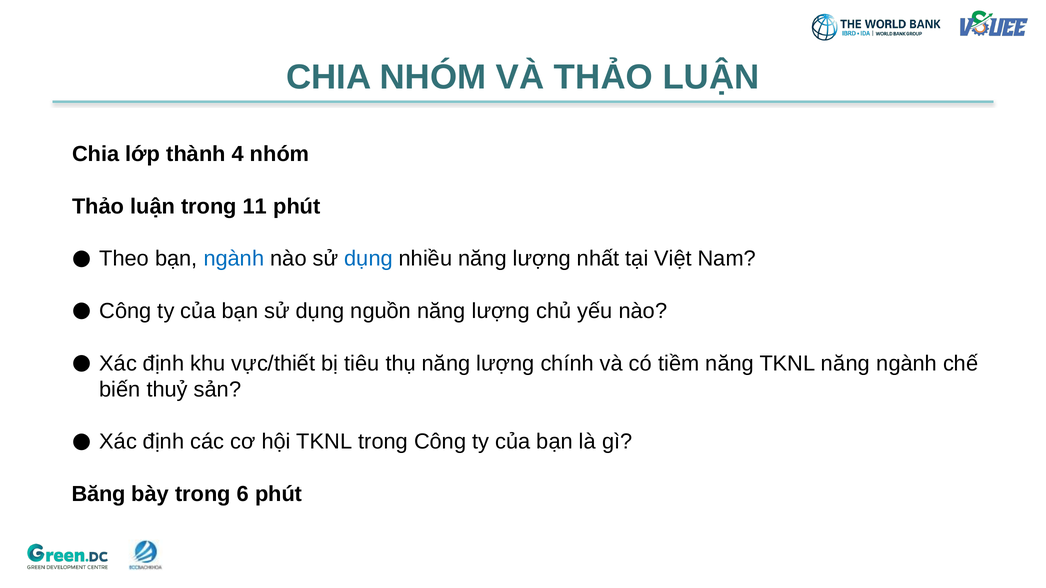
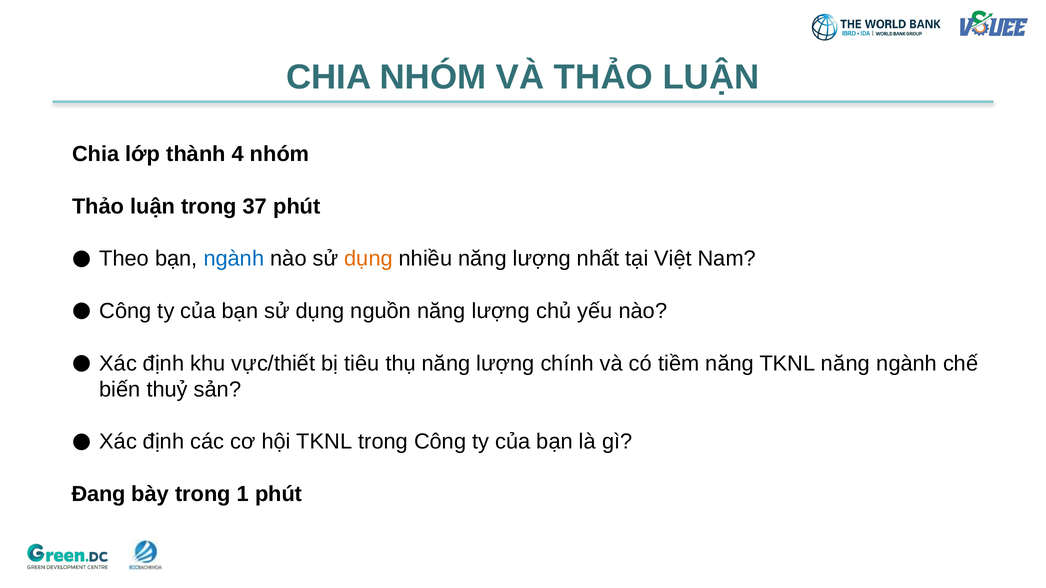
11: 11 -> 37
dụng at (369, 259) colour: blue -> orange
Băng: Băng -> Đang
6: 6 -> 1
